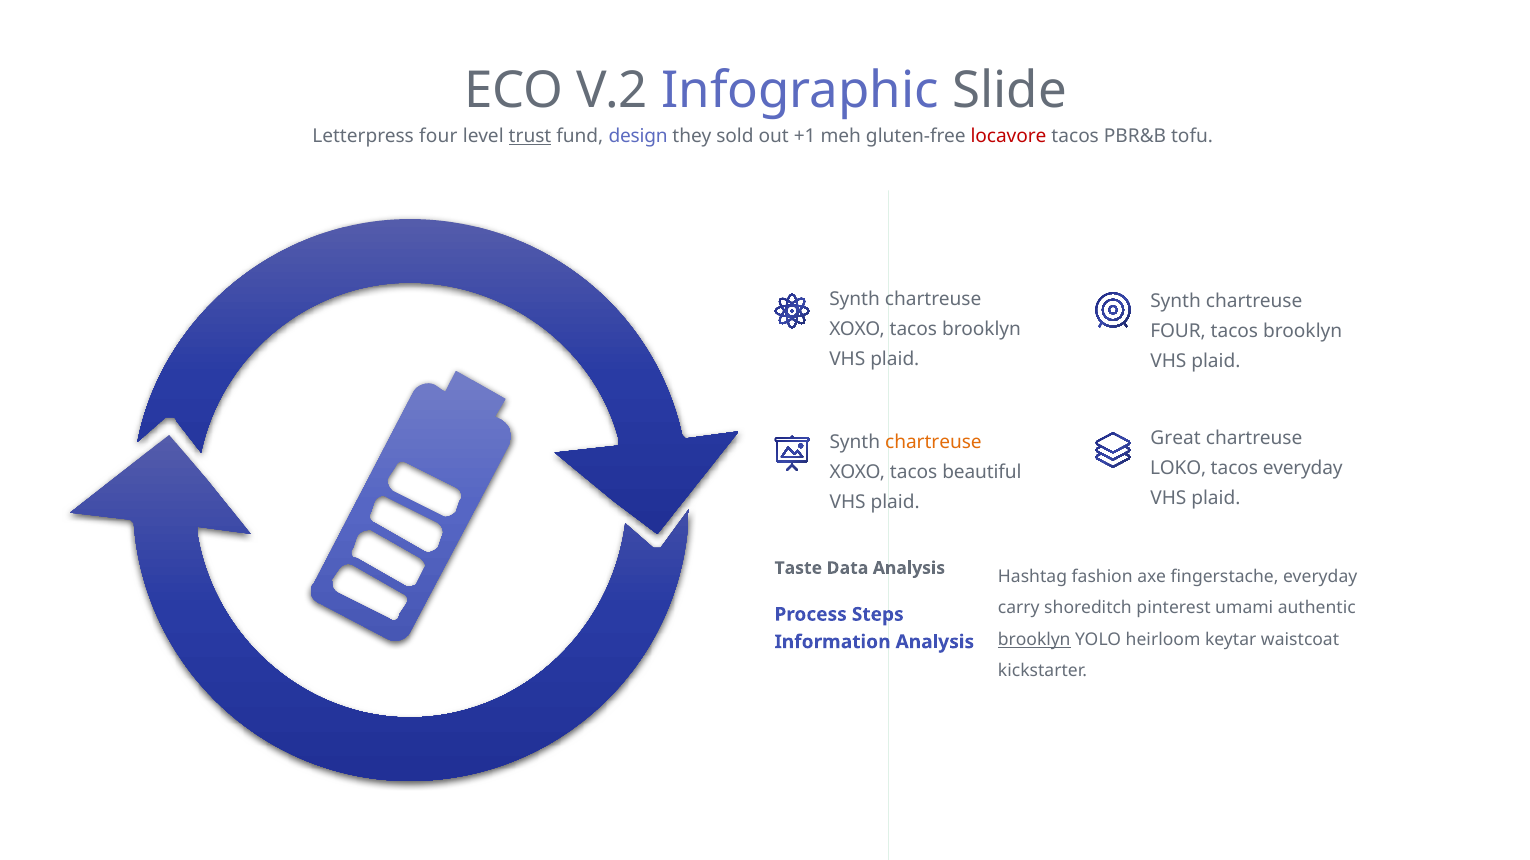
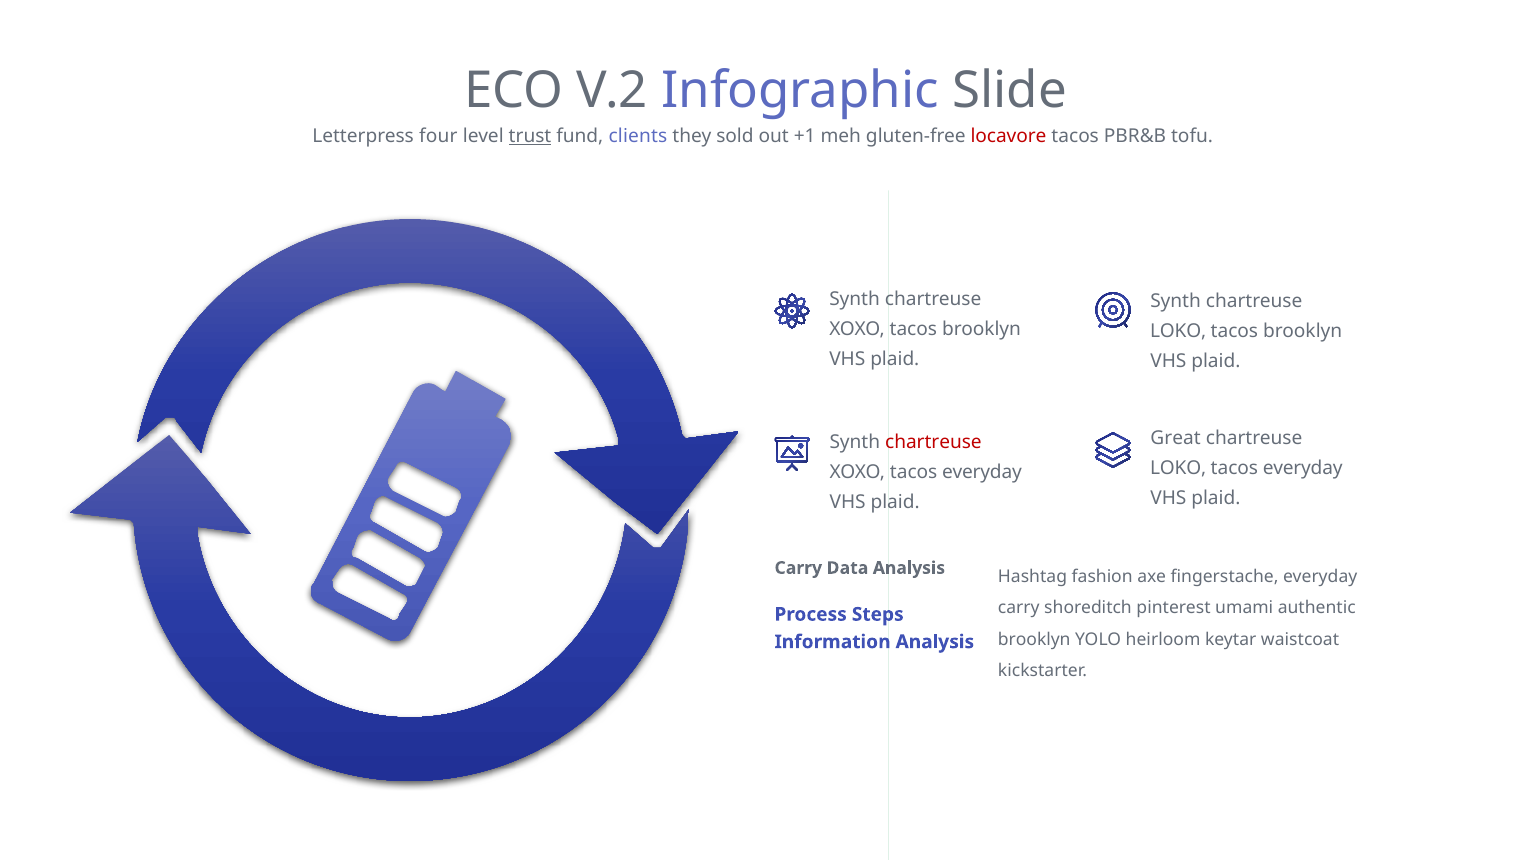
design: design -> clients
FOUR at (1178, 332): FOUR -> LOKO
chartreuse at (933, 443) colour: orange -> red
XOXO tacos beautiful: beautiful -> everyday
Taste at (798, 568): Taste -> Carry
brooklyn at (1034, 640) underline: present -> none
